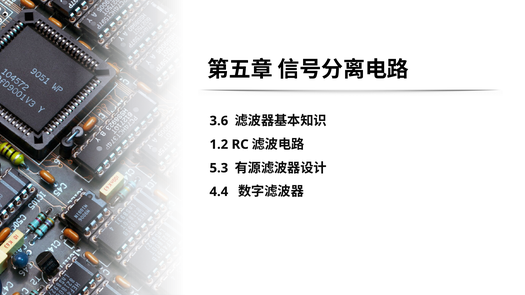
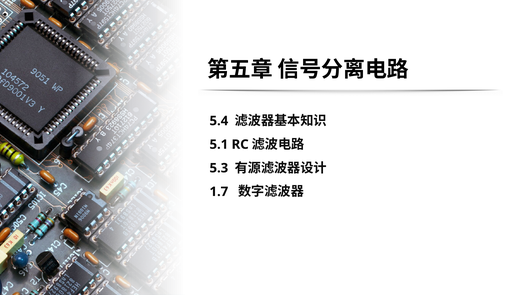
3.6: 3.6 -> 5.4
1.2: 1.2 -> 5.1
4.4: 4.4 -> 1.7
